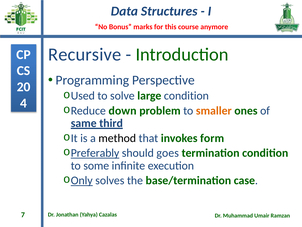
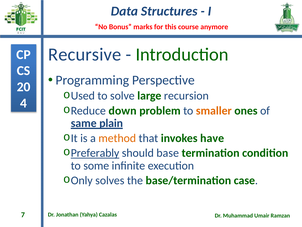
large condition: condition -> recursion
third: third -> plain
method colour: black -> orange
form: form -> have
goes: goes -> base
Only underline: present -> none
